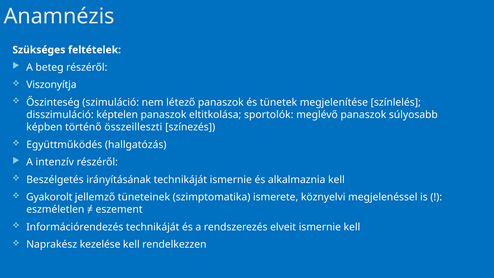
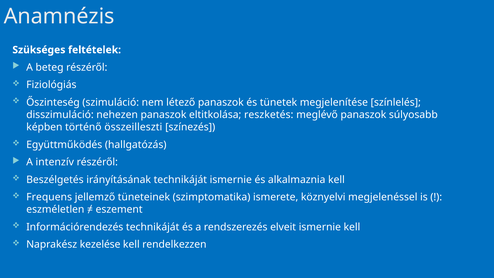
Viszonyítja: Viszonyítja -> Fiziológiás
képtelen: képtelen -> nehezen
sportolók: sportolók -> reszketés
Gyakorolt: Gyakorolt -> Frequens
